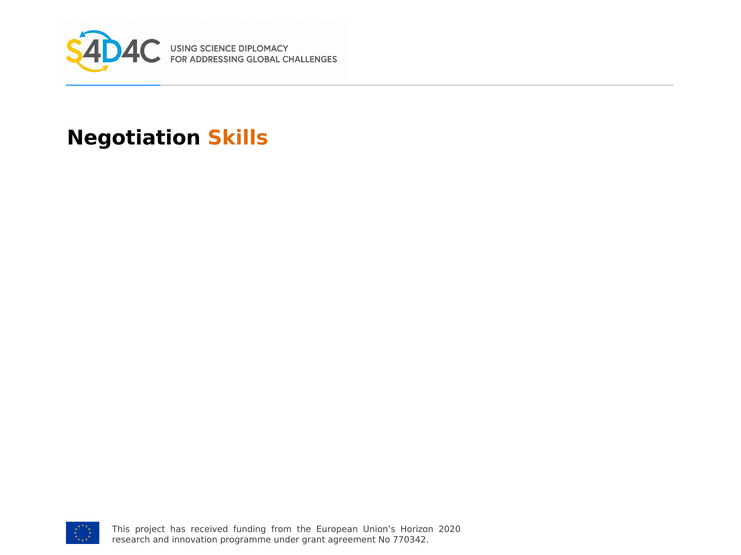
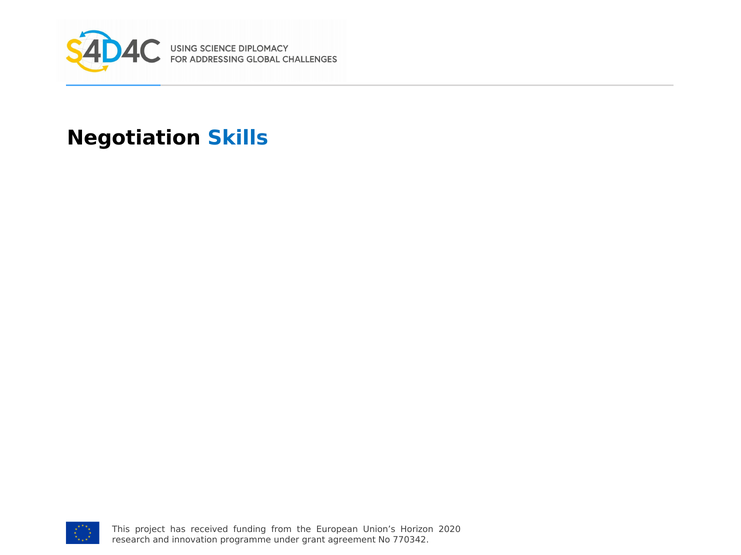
Skills colour: orange -> blue
